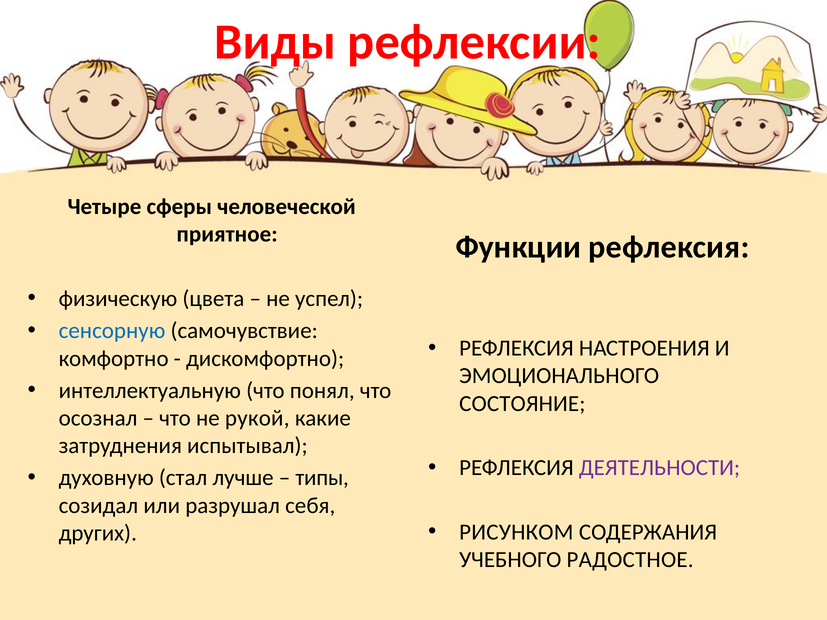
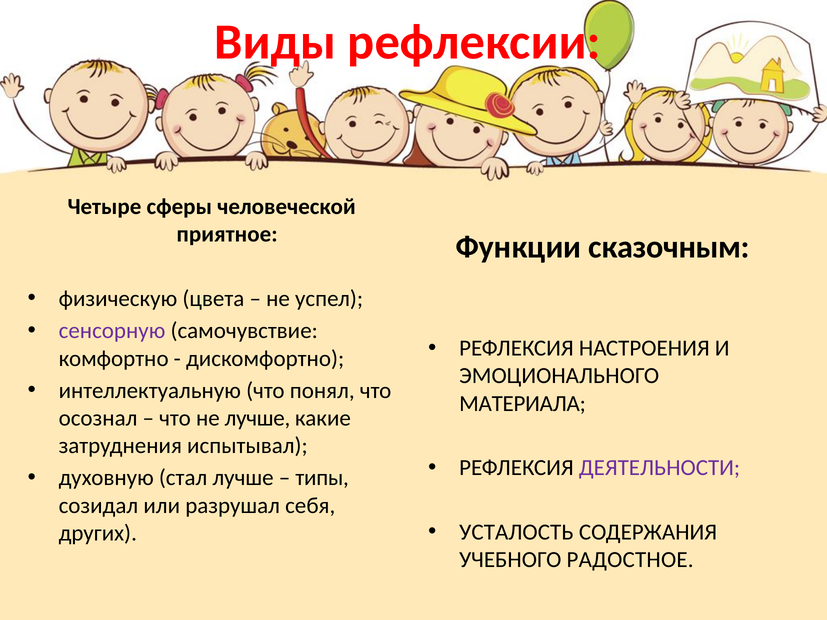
Функции рефлексия: рефлексия -> сказочным
сенсорную colour: blue -> purple
СОСТОЯНИЕ: СОСТОЯНИЕ -> МАТЕРИАЛА
не рукой: рукой -> лучше
РИСУНКОМ: РИСУНКОМ -> УСТАЛОСТЬ
